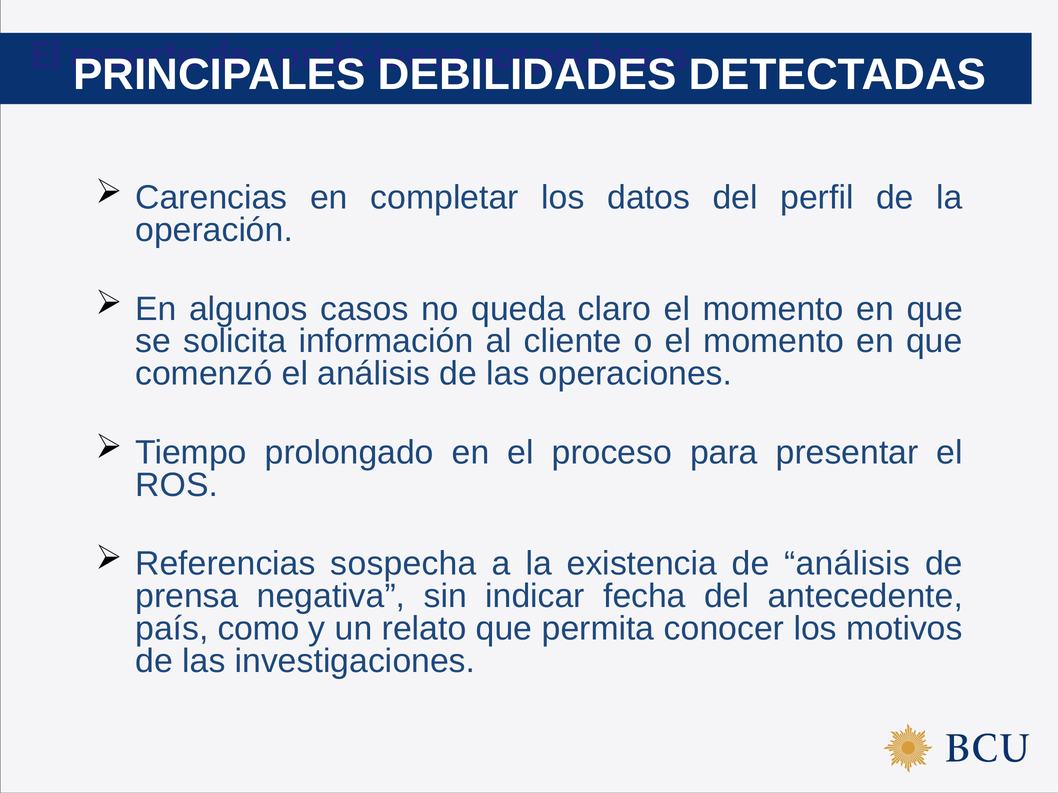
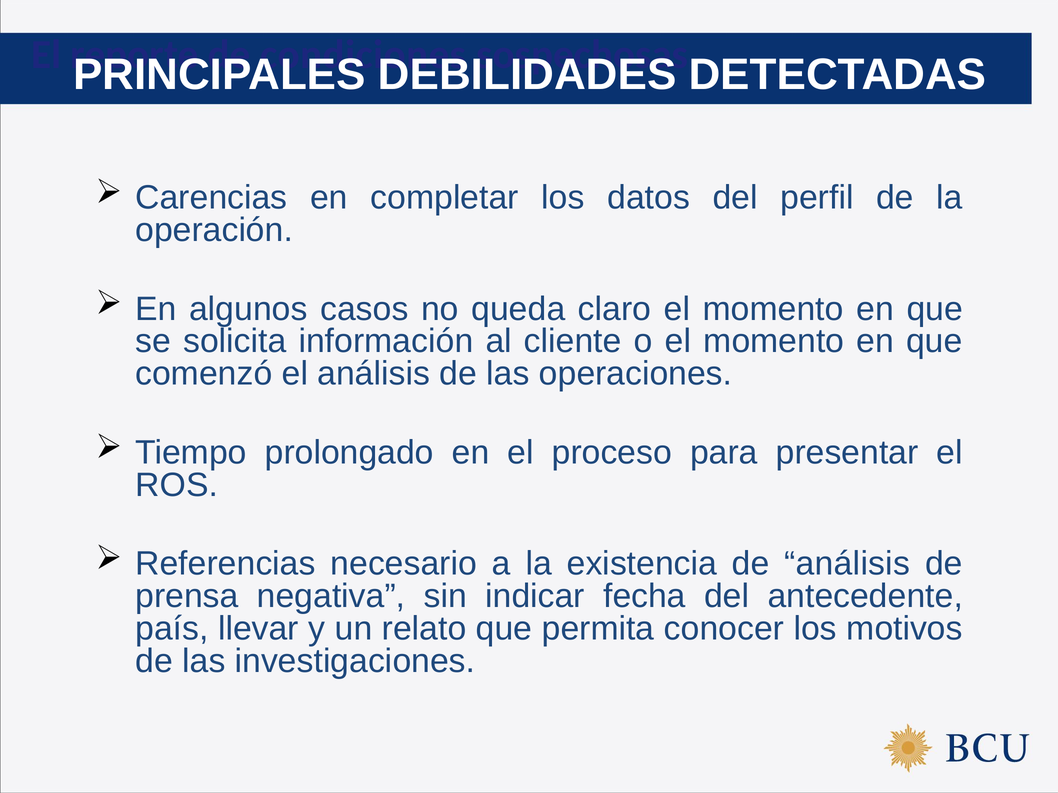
sospecha: sospecha -> necesario
como: como -> llevar
